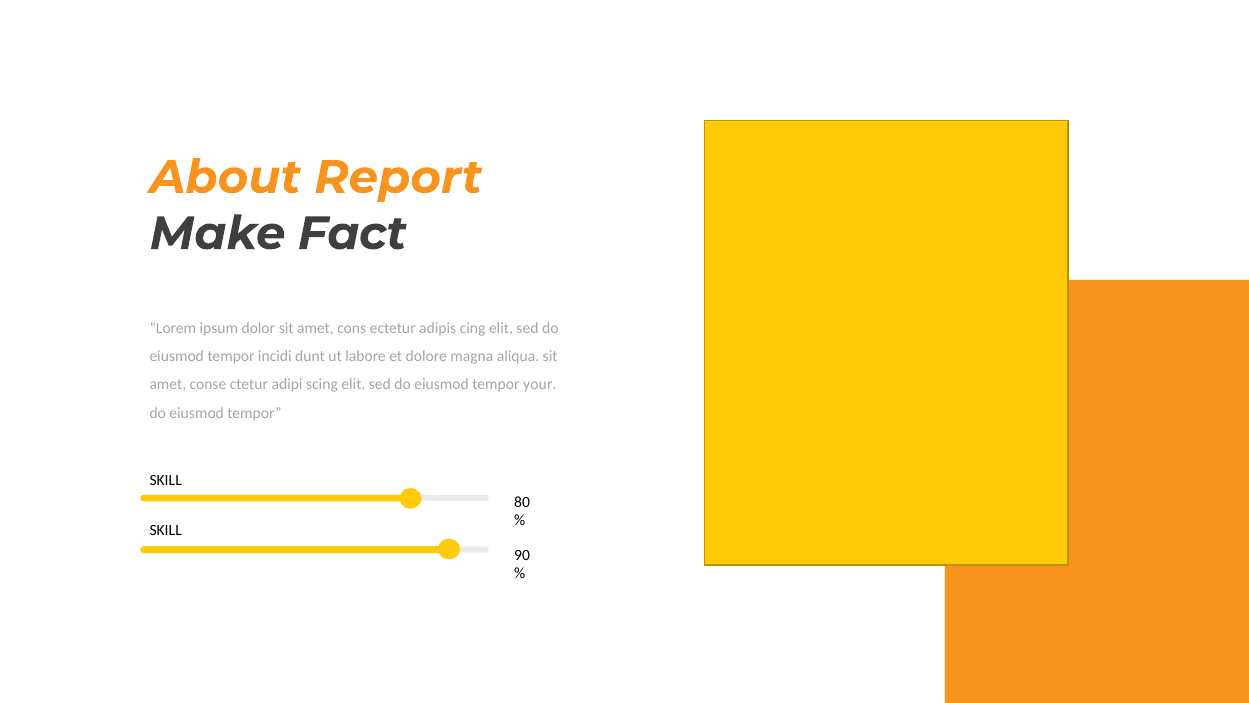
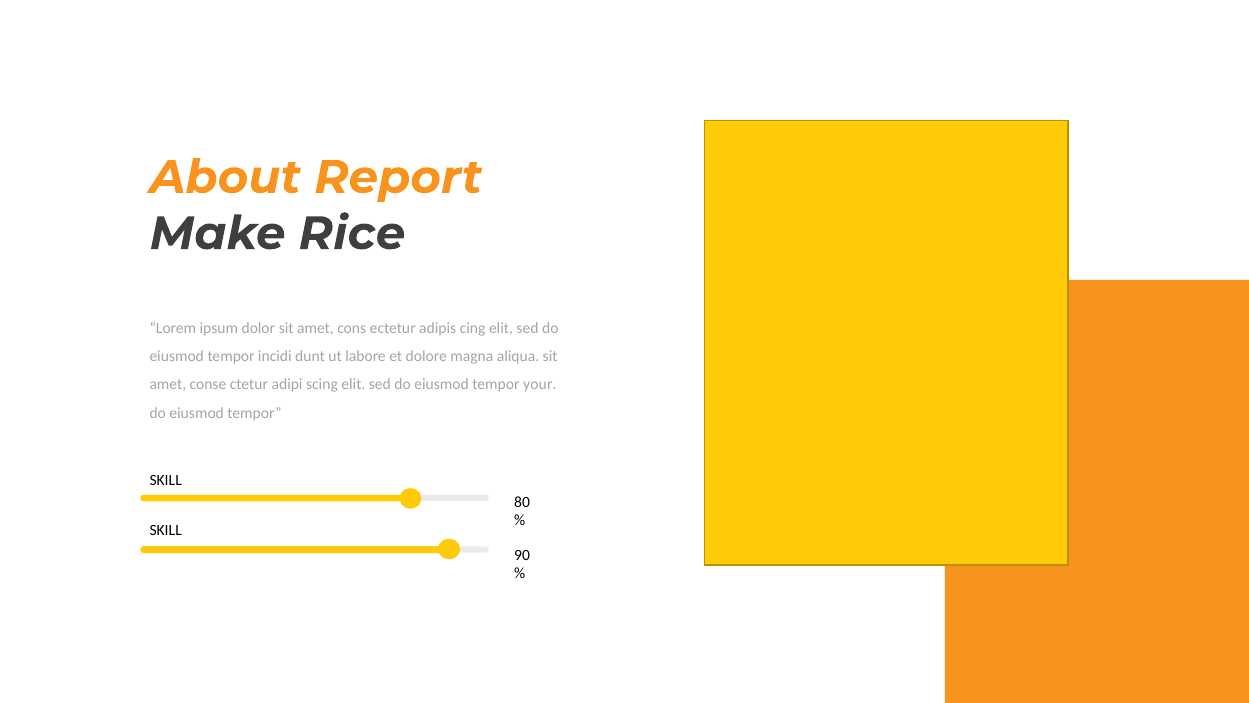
Fact: Fact -> Rice
